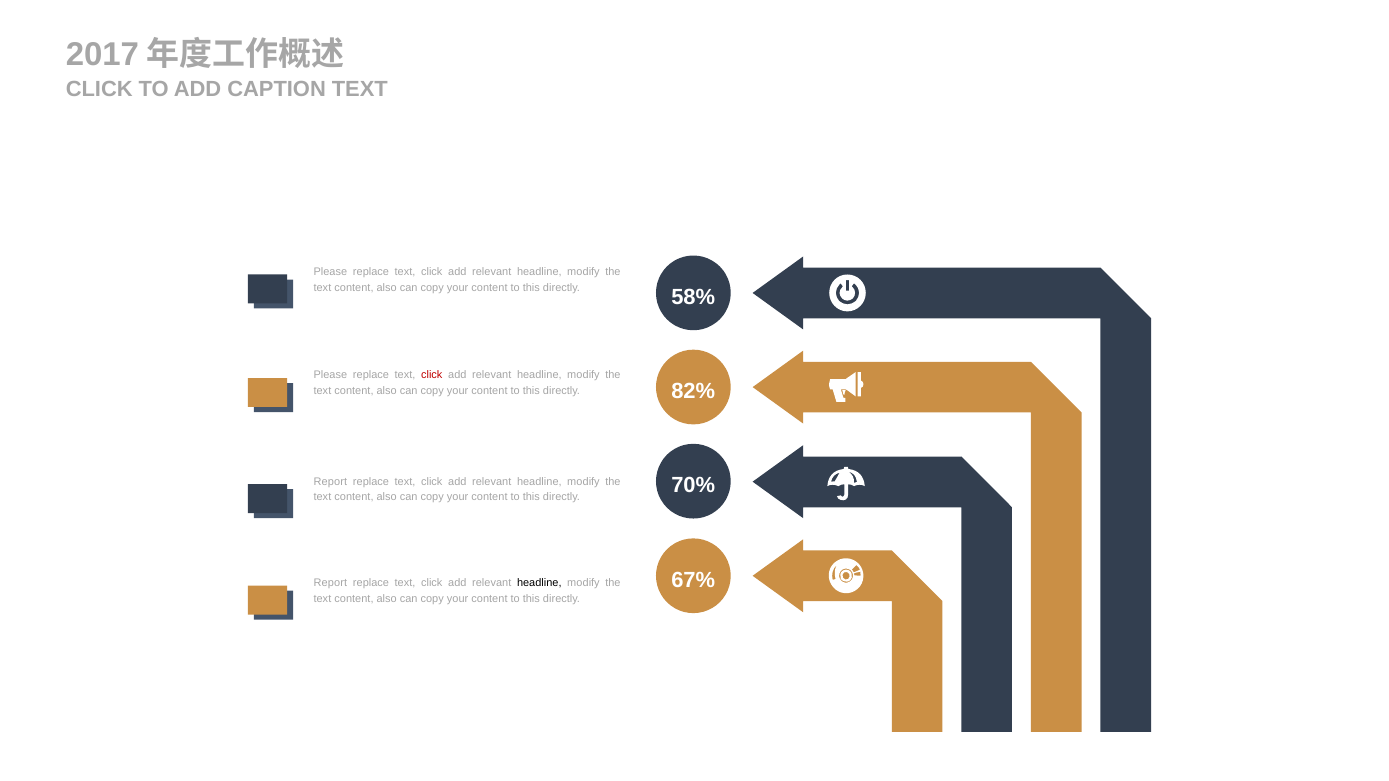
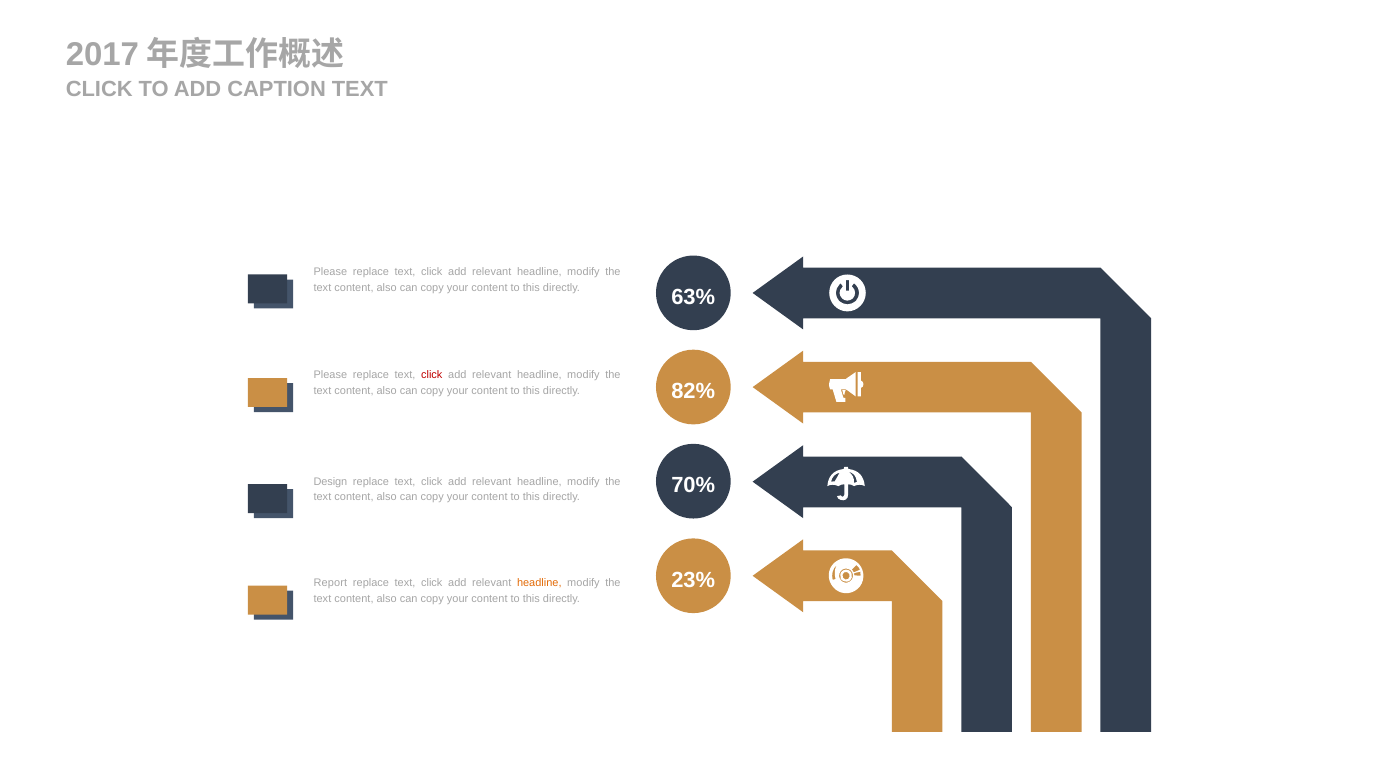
58%: 58% -> 63%
Report at (330, 482): Report -> Design
67%: 67% -> 23%
headline at (539, 583) colour: black -> orange
